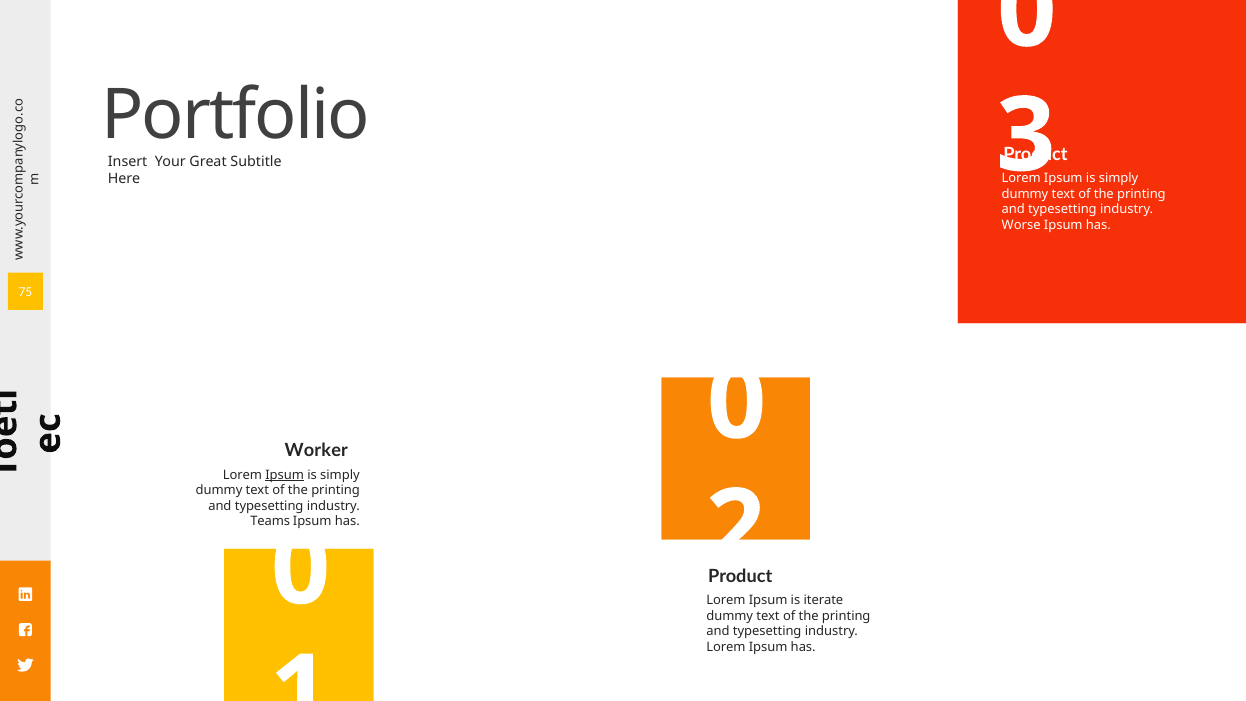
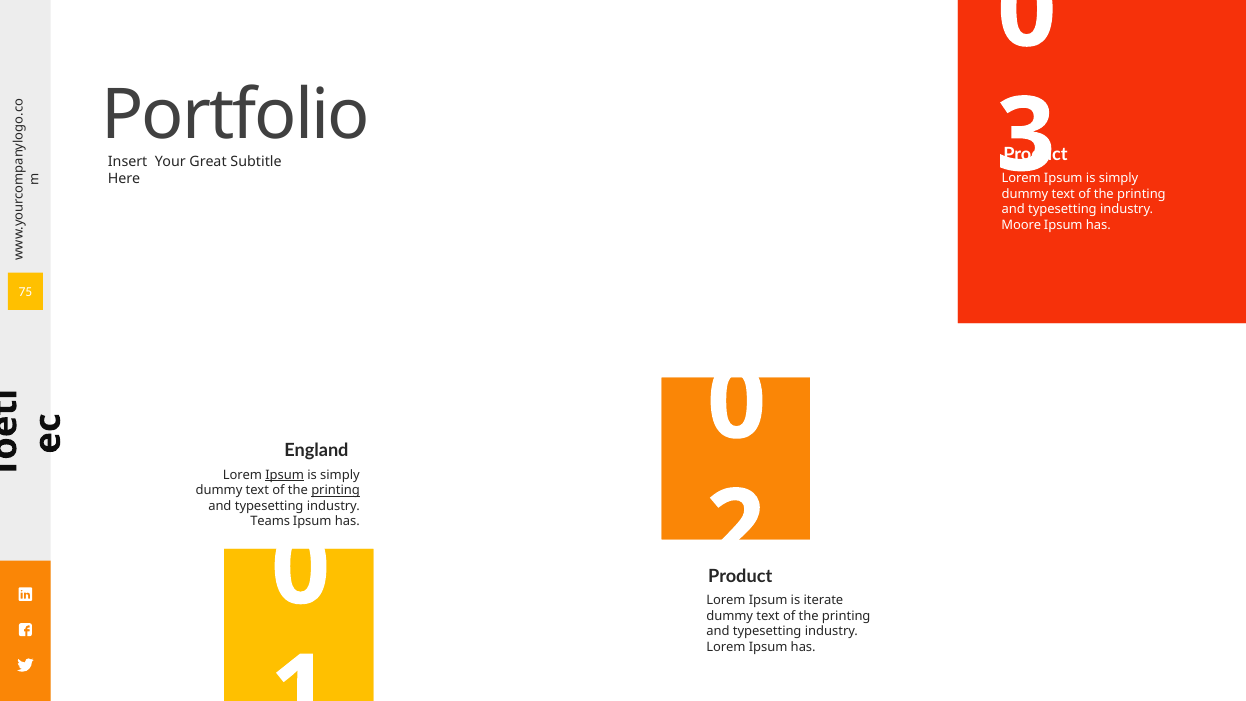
Worse: Worse -> Moore
Worker: Worker -> England
printing at (336, 490) underline: none -> present
